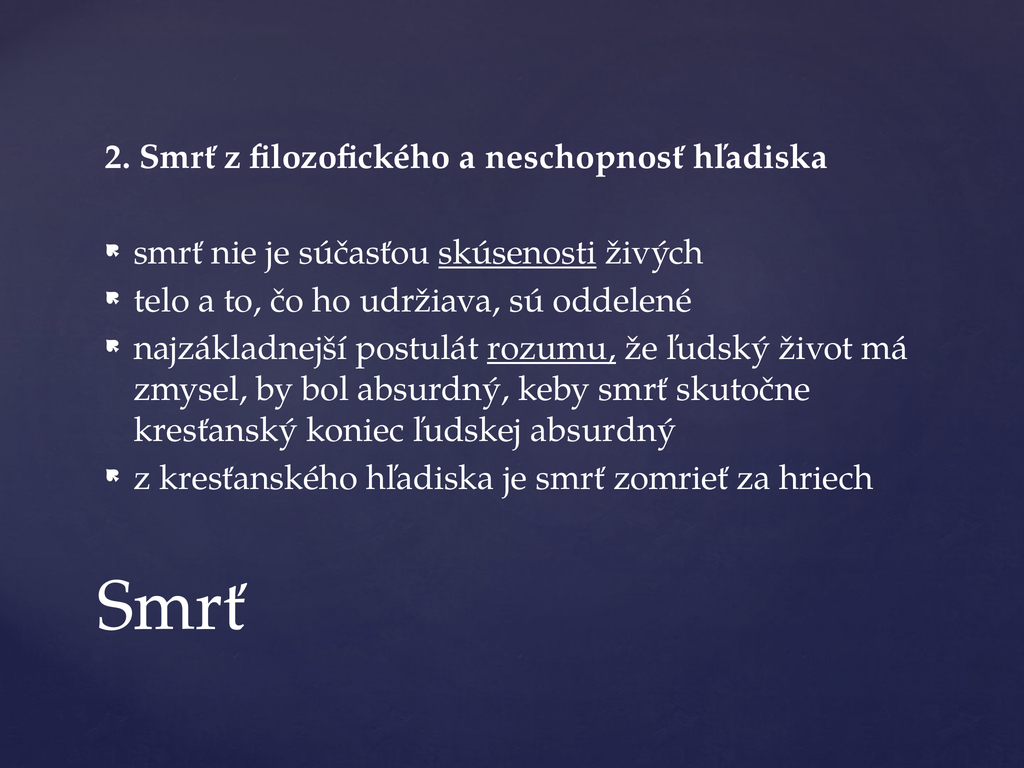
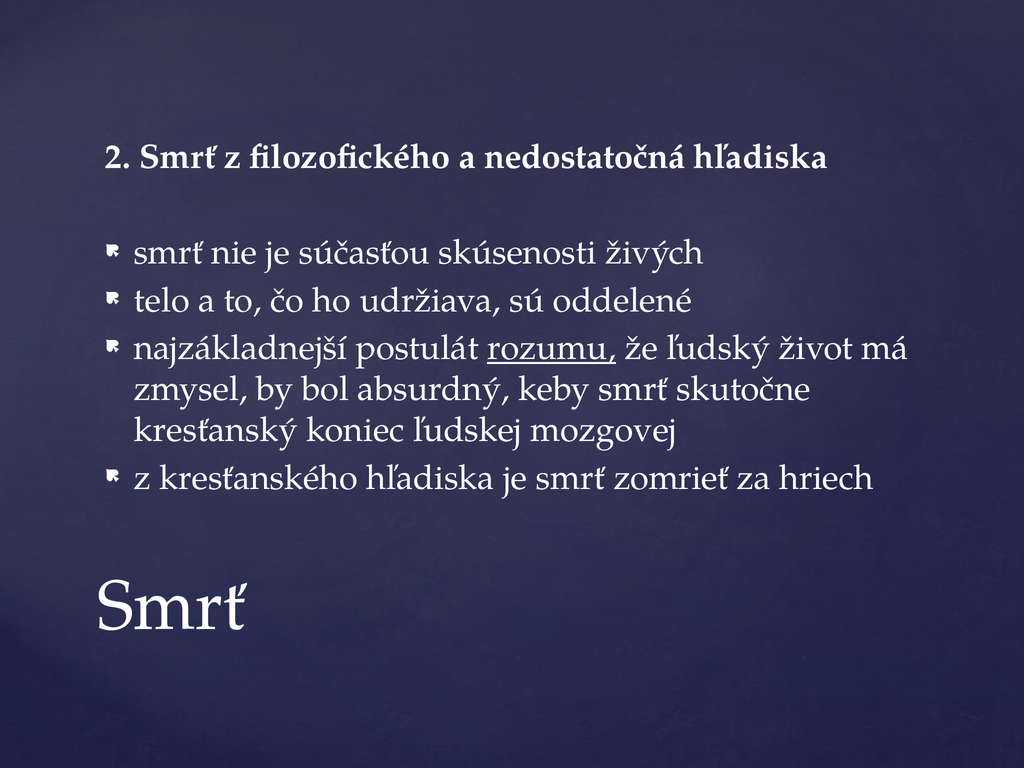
neschopnosť: neschopnosť -> nedostatočná
skúsenosti underline: present -> none
ľudskej absurdný: absurdný -> mozgovej
